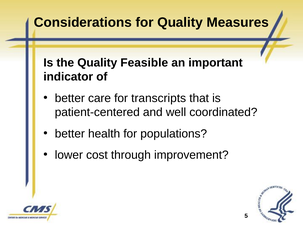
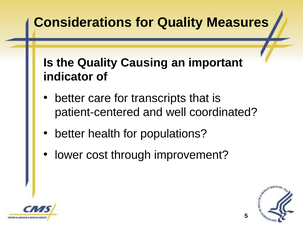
Feasible: Feasible -> Causing
